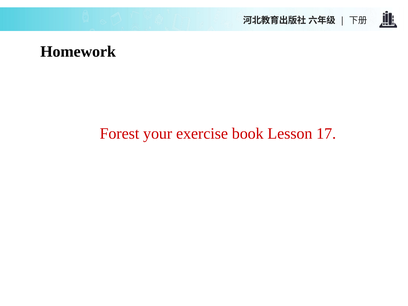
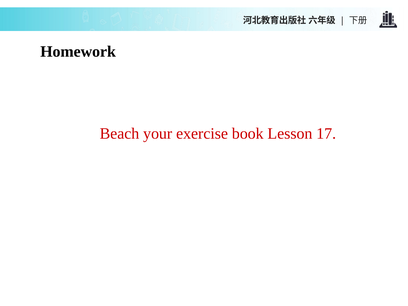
Forest: Forest -> Beach
